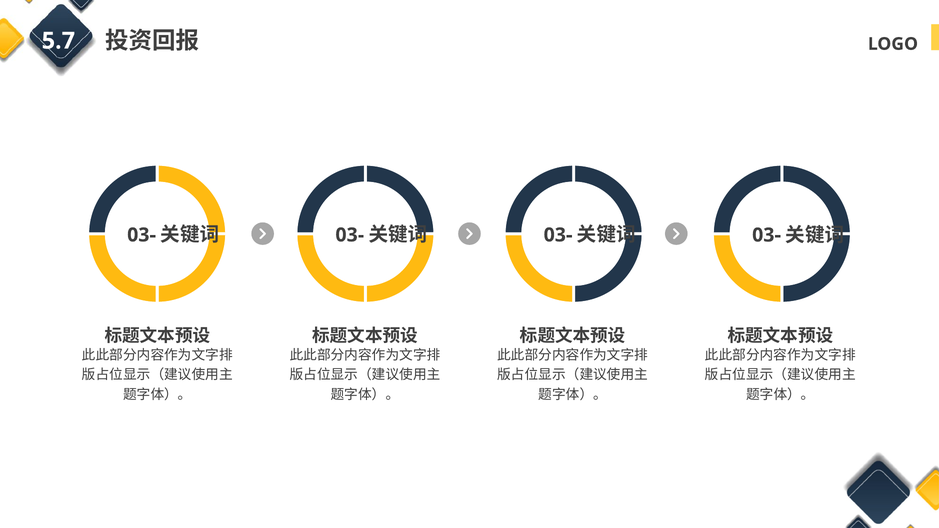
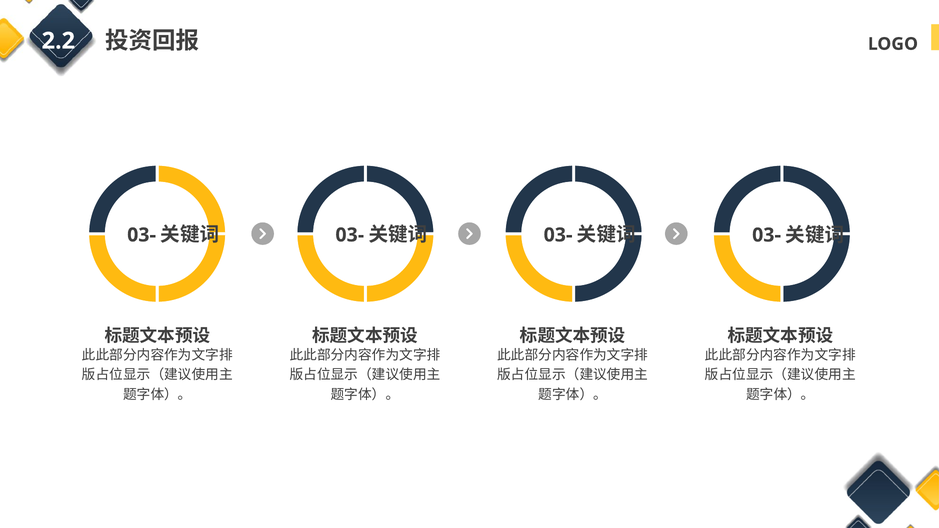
5.7: 5.7 -> 2.2
